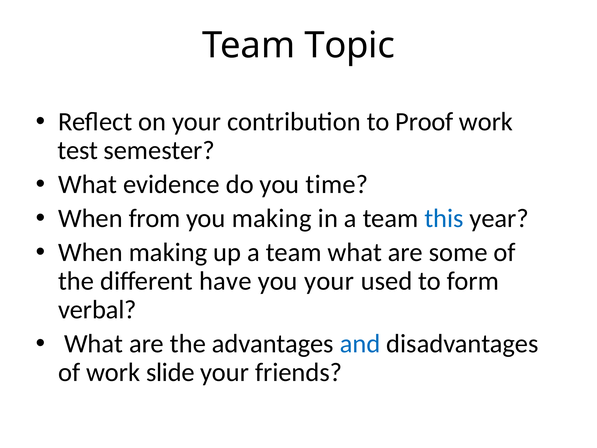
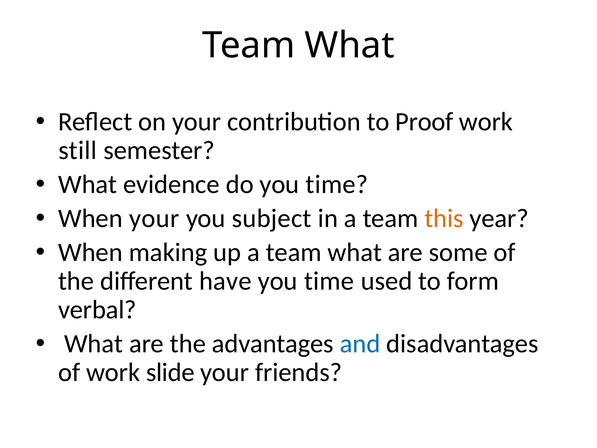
Topic at (350, 45): Topic -> What
test: test -> still
When from: from -> your
you making: making -> subject
this colour: blue -> orange
your at (329, 281): your -> time
